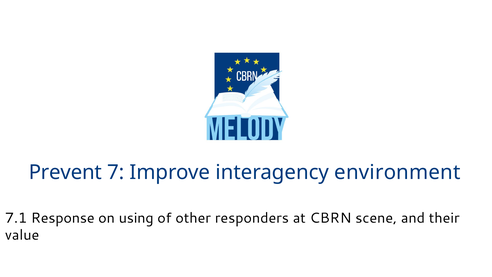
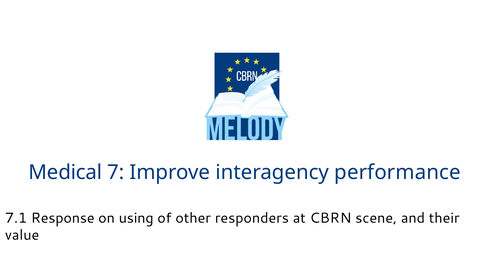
Prevent: Prevent -> Medical
environment: environment -> performance
